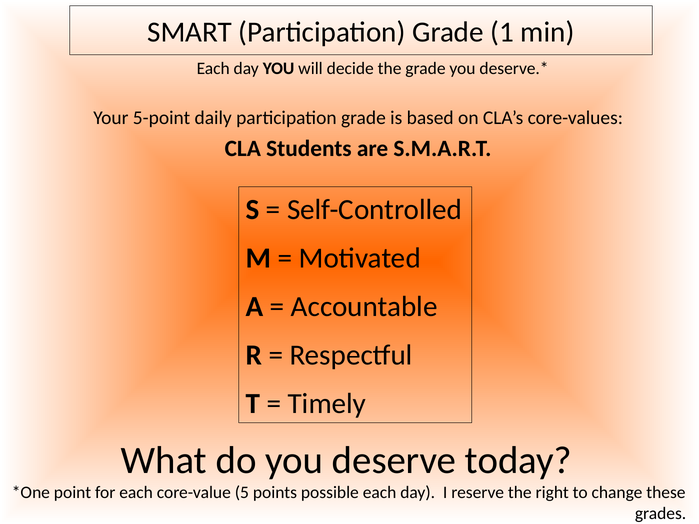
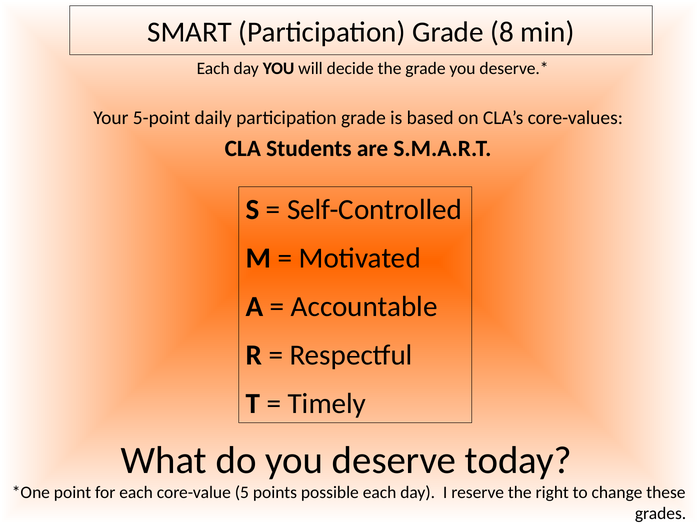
1: 1 -> 8
